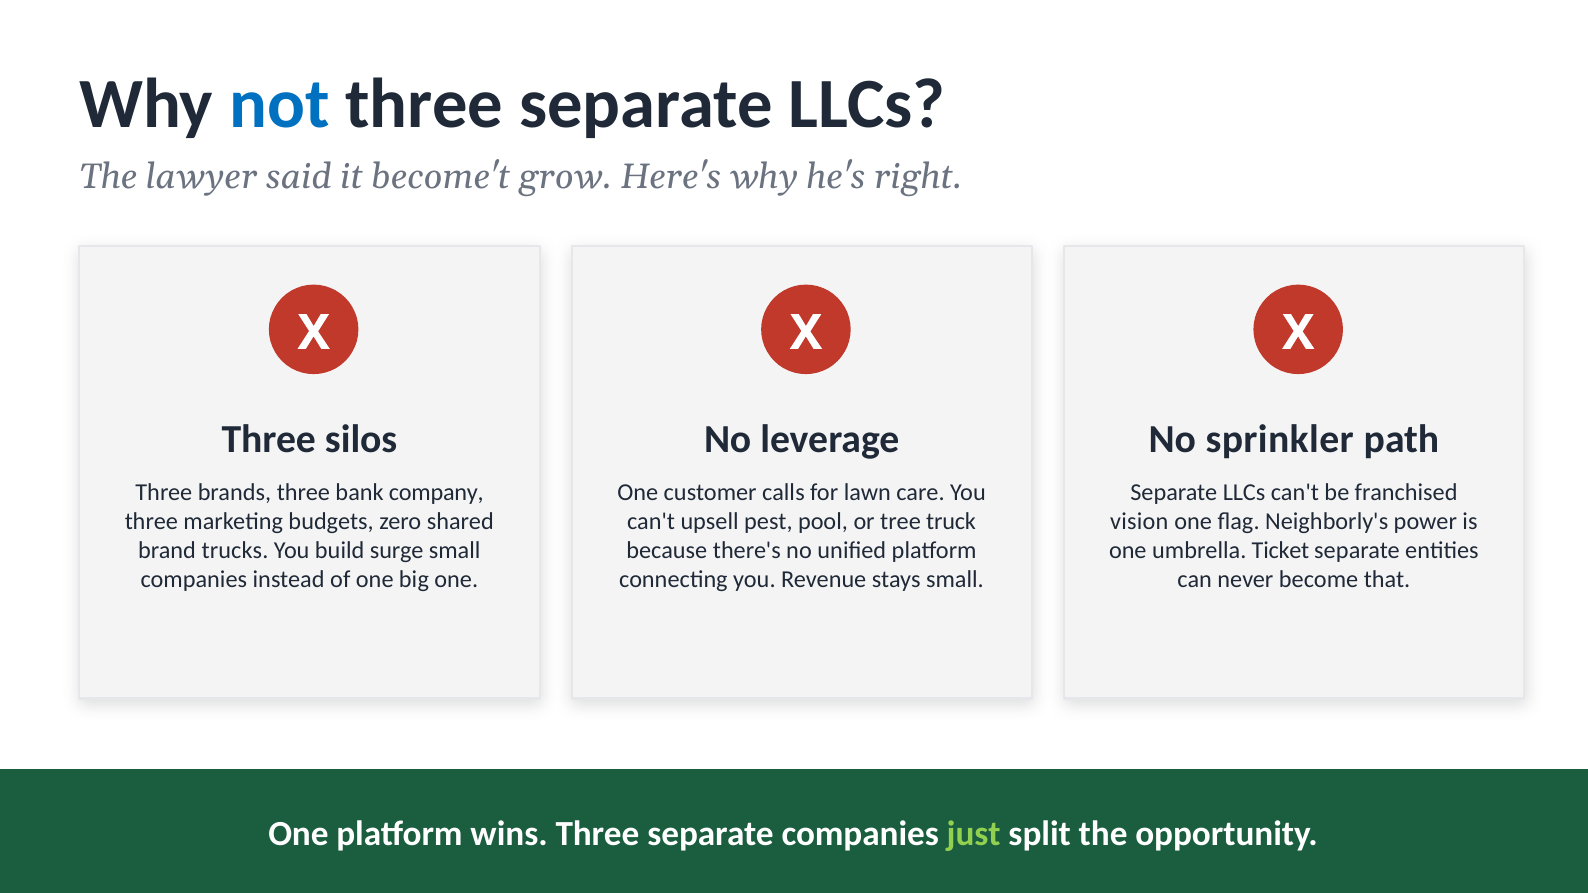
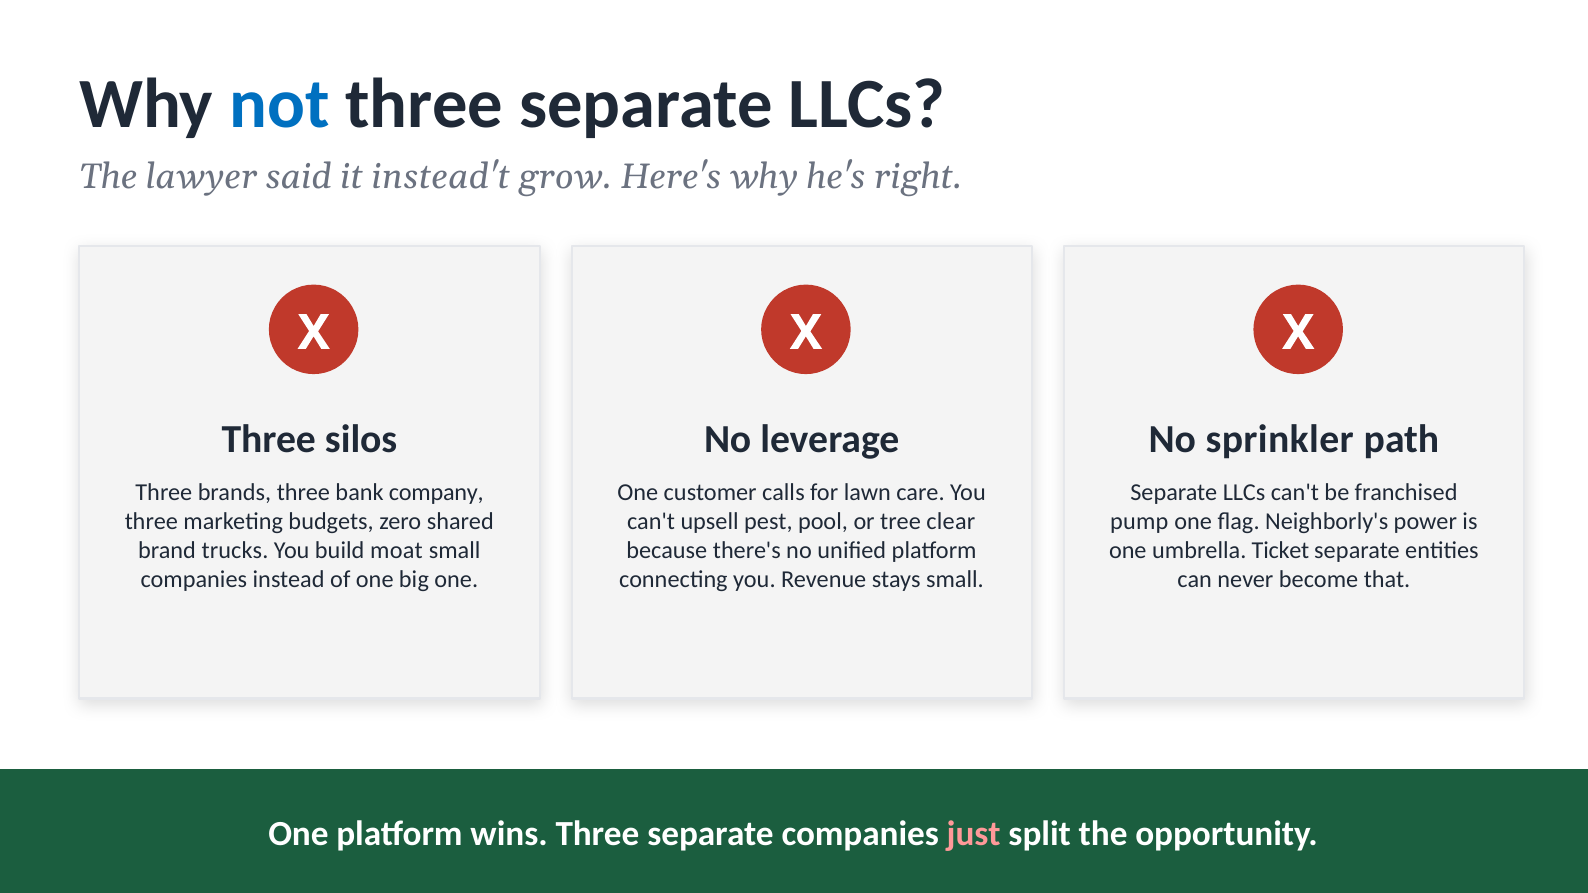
become't: become't -> instead't
truck: truck -> clear
vision: vision -> pump
surge: surge -> moat
just colour: light green -> pink
